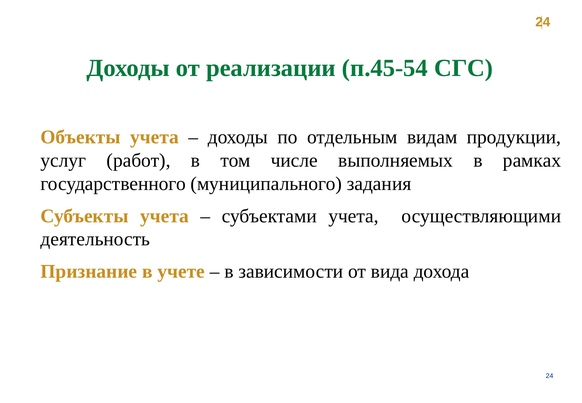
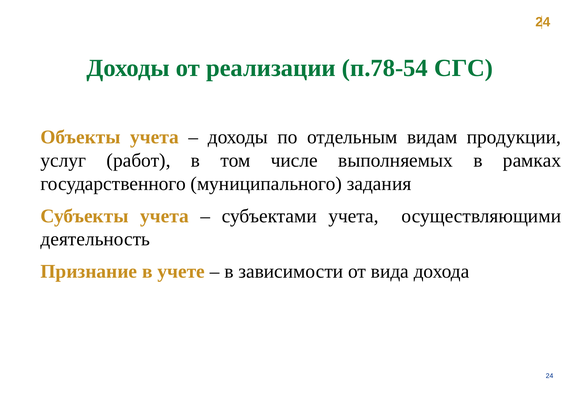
п.45-54: п.45-54 -> п.78-54
